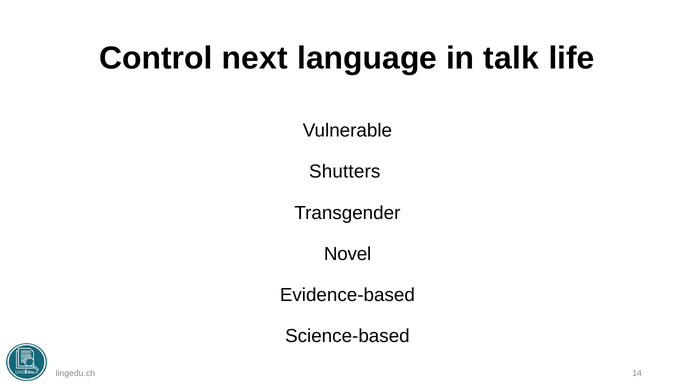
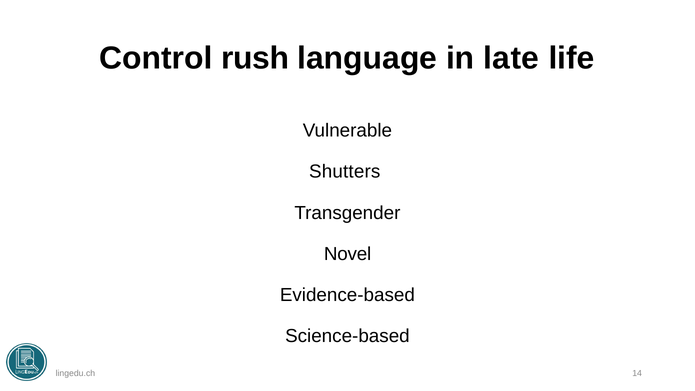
next: next -> rush
talk: talk -> late
